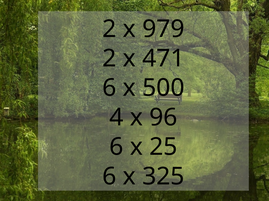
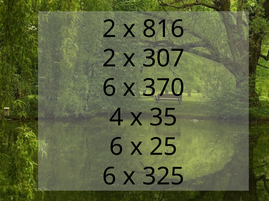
979: 979 -> 816
471: 471 -> 307
500: 500 -> 370
96: 96 -> 35
